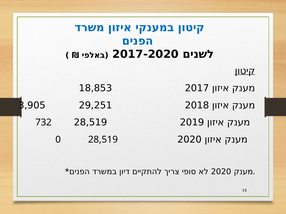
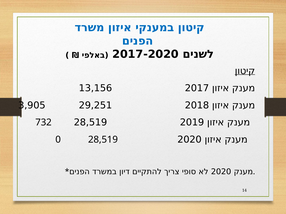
18,853: 18,853 -> 13,156
